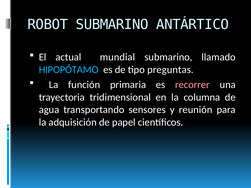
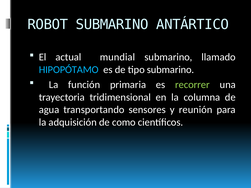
tipo preguntas: preguntas -> submarino
recorrer colour: pink -> light green
papel: papel -> como
